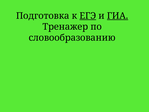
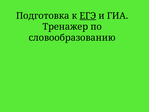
ГИА underline: present -> none
